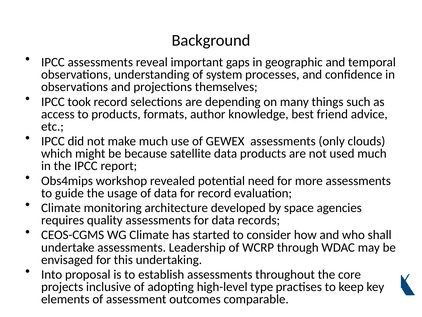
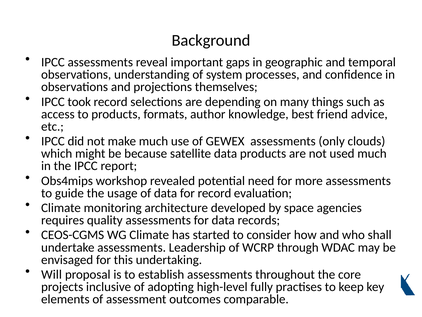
Into: Into -> Will
type: type -> fully
